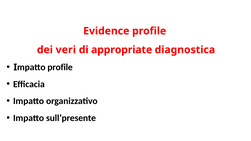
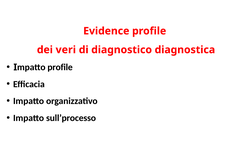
appropriate: appropriate -> diagnostico
sull’presente: sull’presente -> sull’processo
